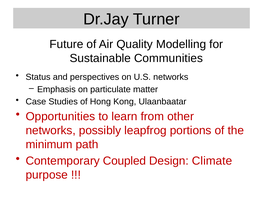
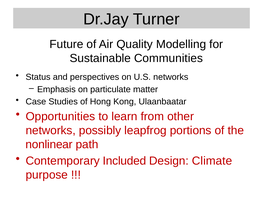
minimum: minimum -> nonlinear
Coupled: Coupled -> Included
